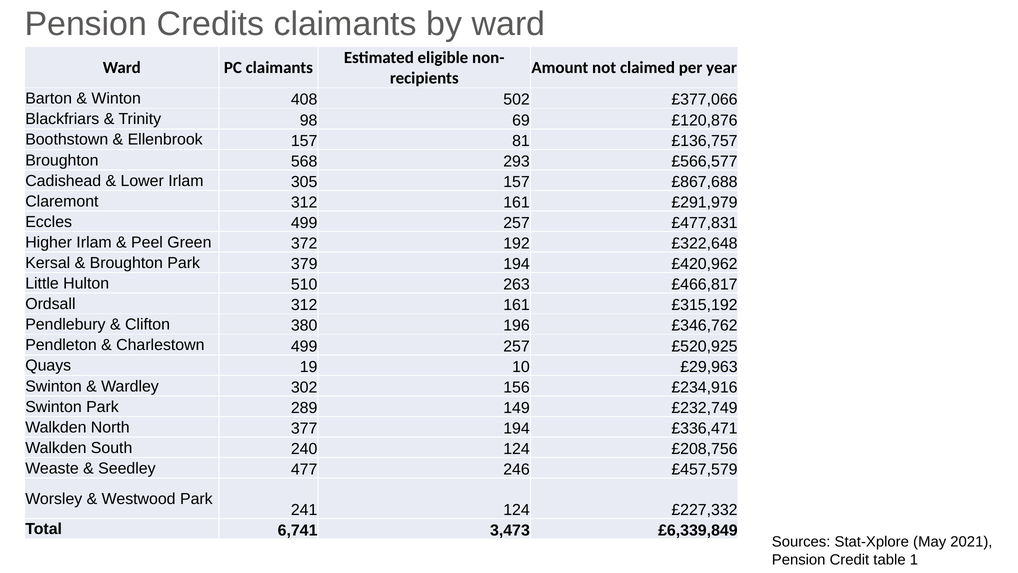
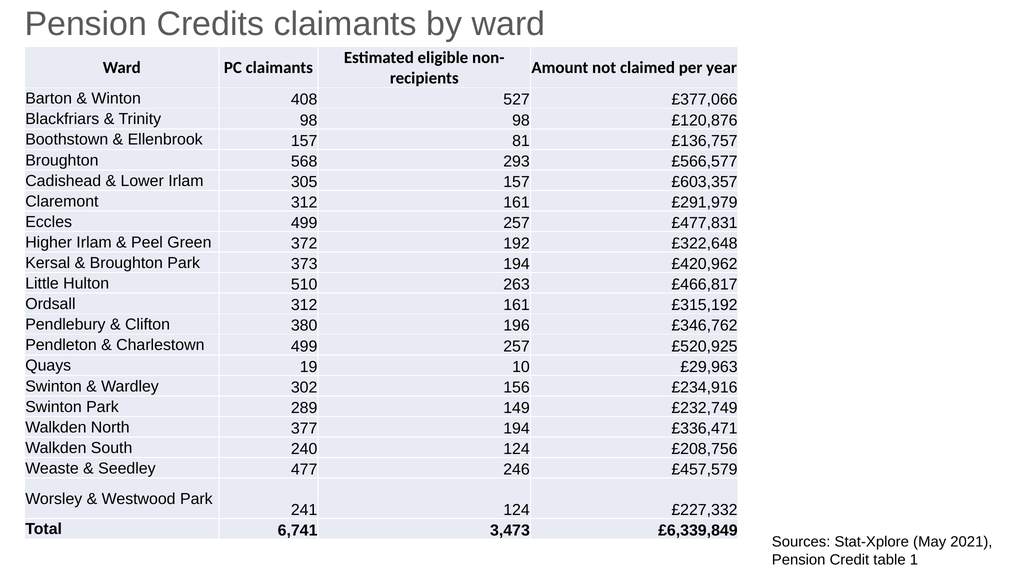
502: 502 -> 527
98 69: 69 -> 98
£867,688: £867,688 -> £603,357
379: 379 -> 373
